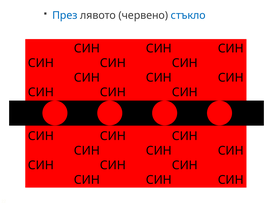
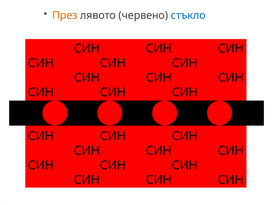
През colour: blue -> orange
